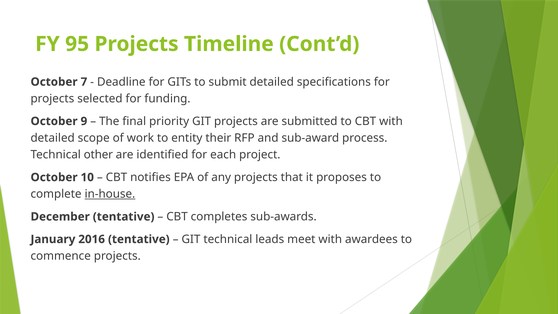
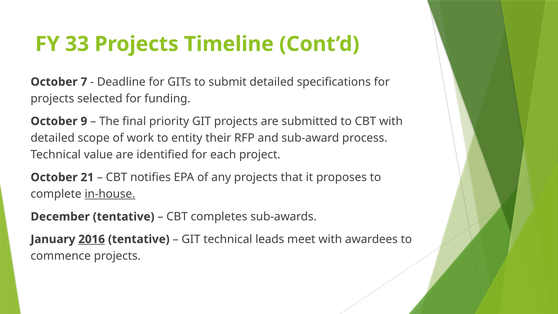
95: 95 -> 33
other: other -> value
10: 10 -> 21
2016 underline: none -> present
